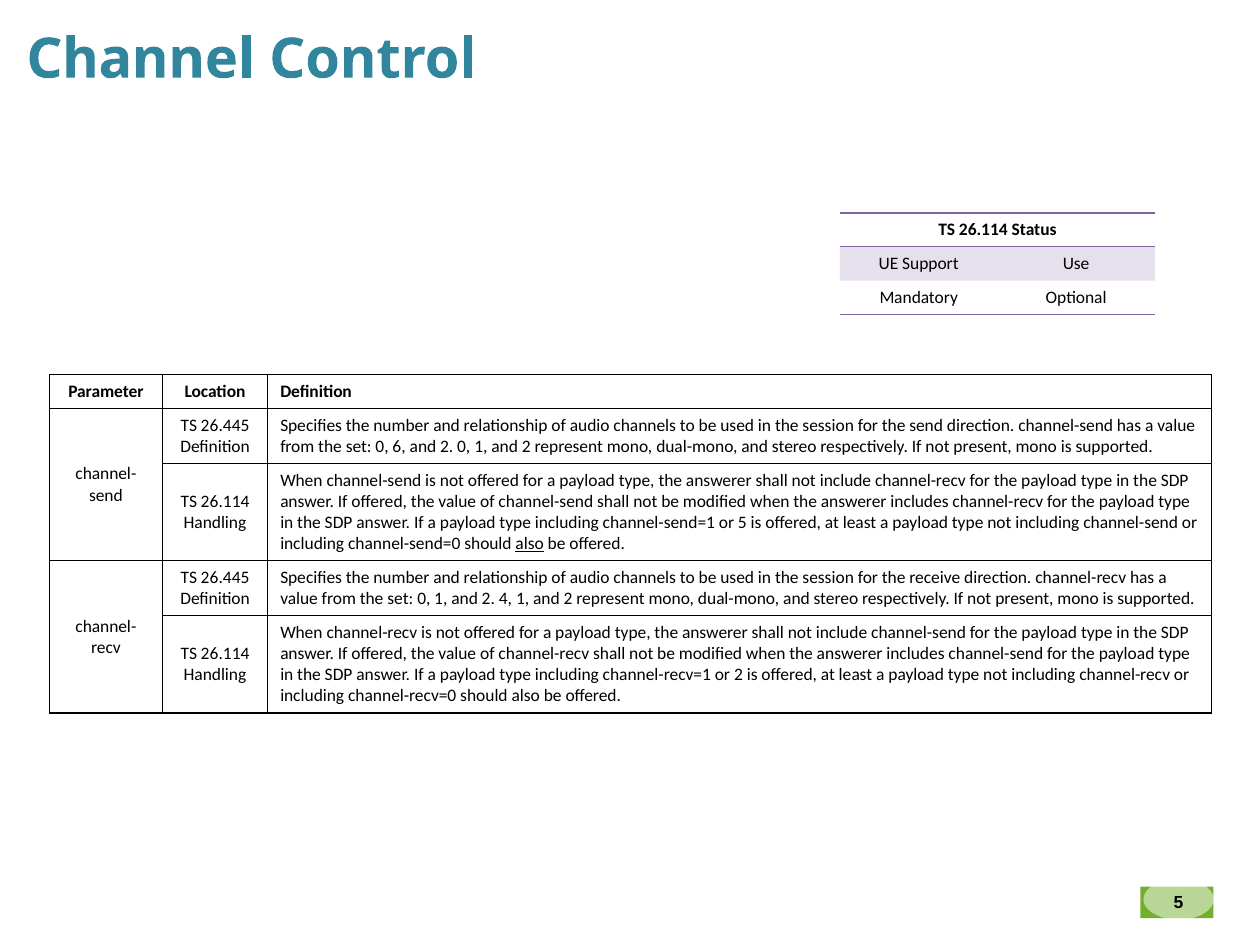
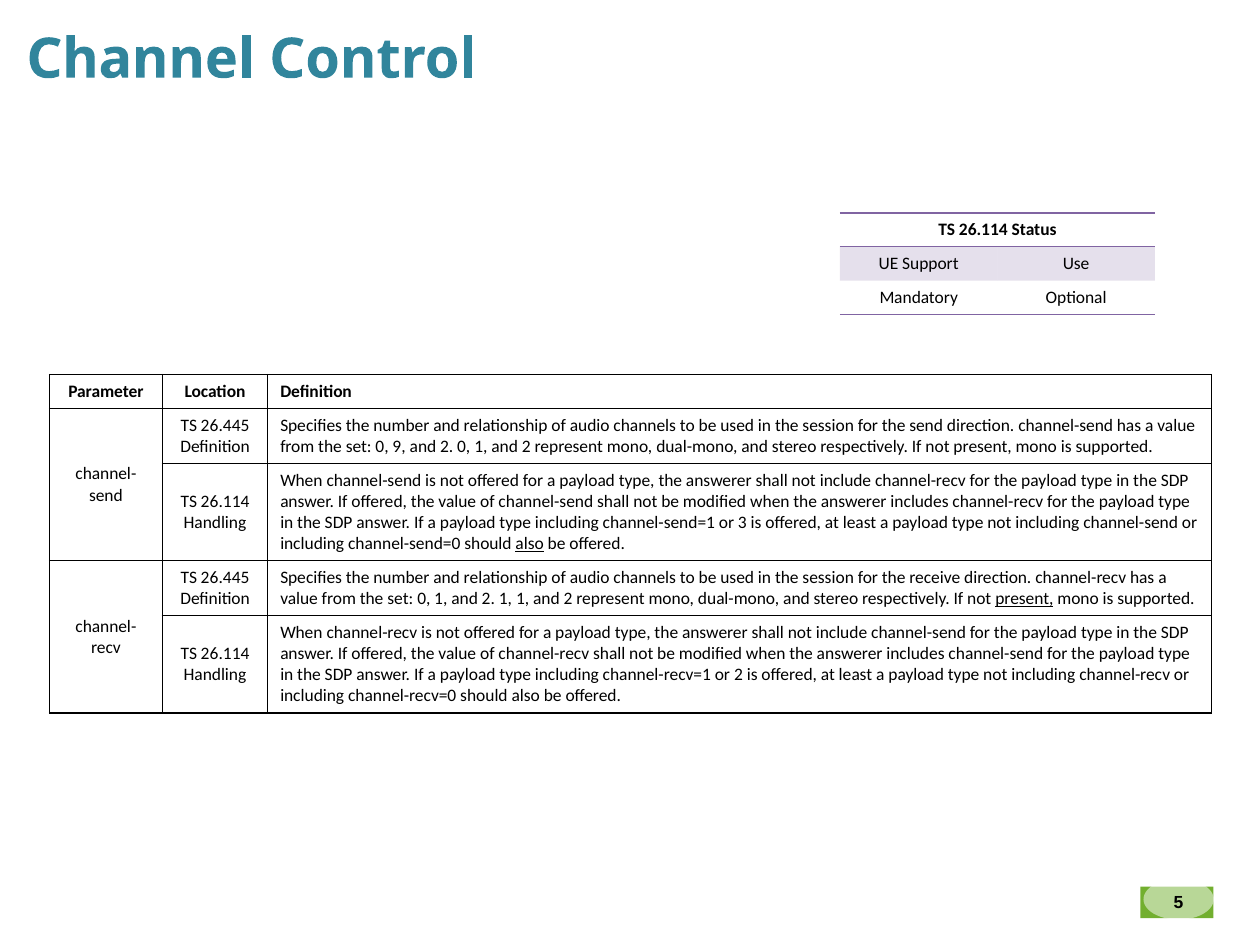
6: 6 -> 9
or 5: 5 -> 3
2 4: 4 -> 1
present at (1024, 599) underline: none -> present
